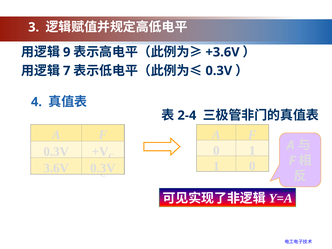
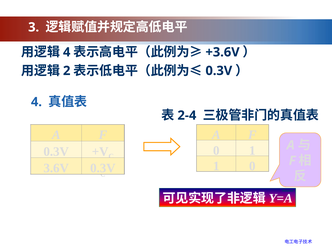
9 at (67, 52): 9 -> 4
7: 7 -> 2
